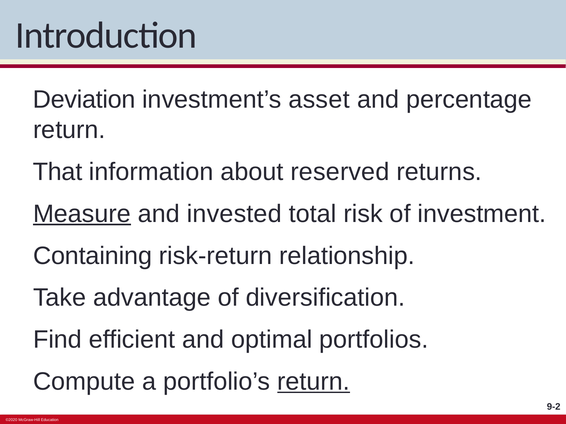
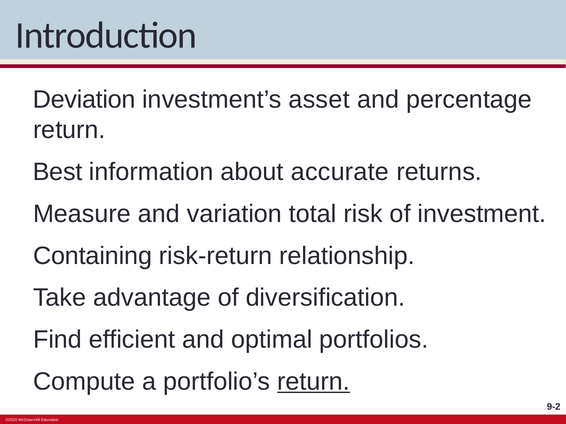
That: That -> Best
reserved: reserved -> accurate
Measure underline: present -> none
invested: invested -> variation
